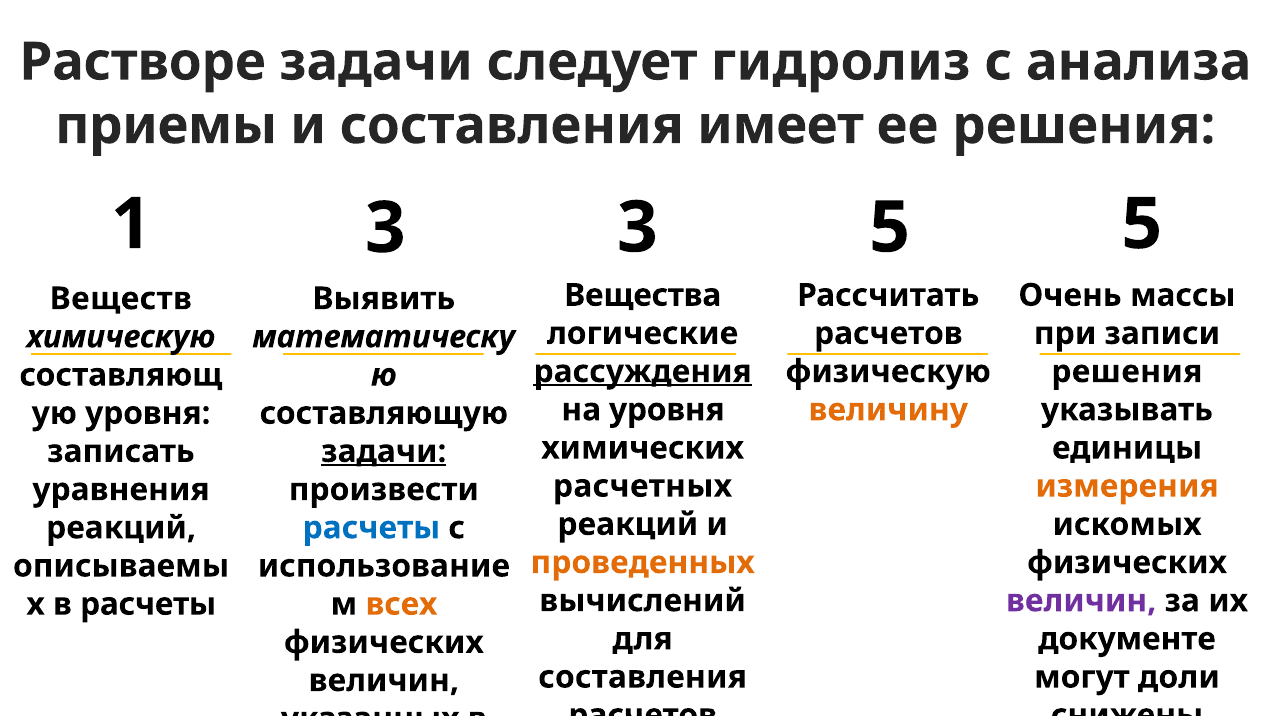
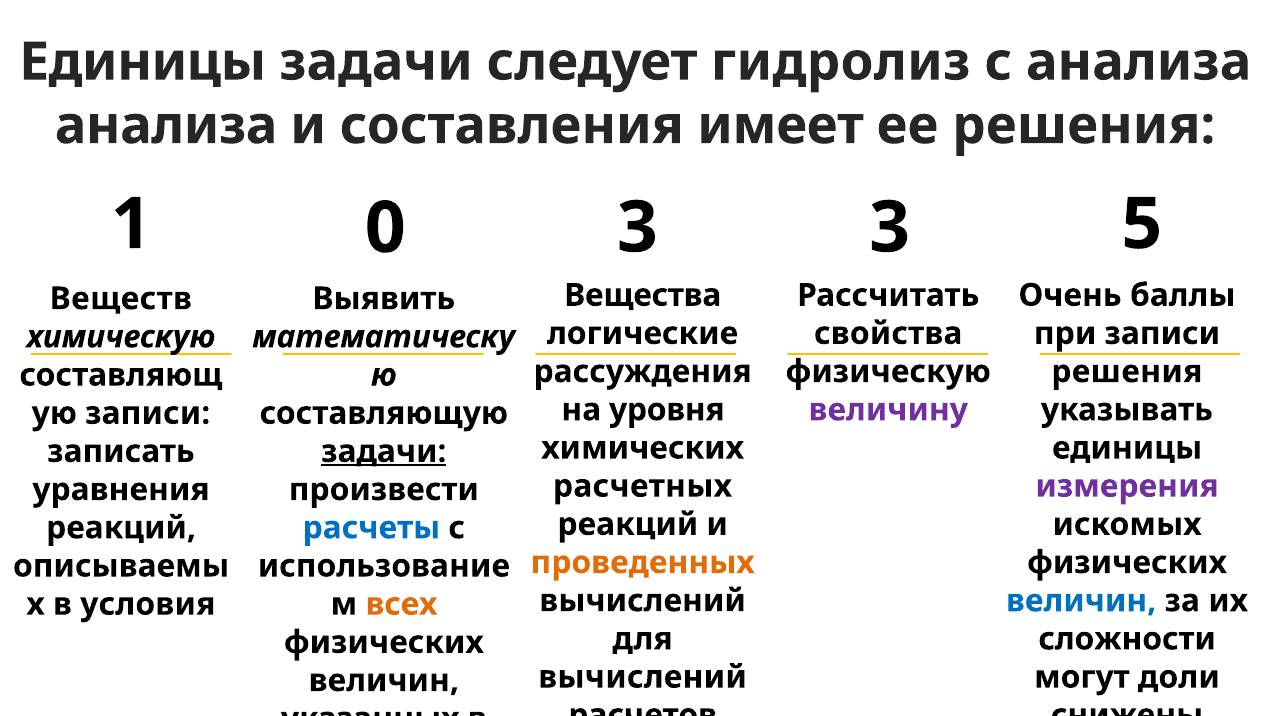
Растворе at (143, 62): Растворе -> Единицы
приемы at (166, 126): приемы -> анализа
1 3: 3 -> 0
3 5: 5 -> 3
Очень массы: массы -> баллы
расчетов at (888, 333): расчетов -> свойства
рассуждения underline: present -> none
величину colour: orange -> purple
уровня at (148, 413): уровня -> записи
измерения colour: orange -> purple
величин at (1081, 601) colour: purple -> blue
в расчеты: расчеты -> условия
документе: документе -> сложности
составления at (643, 677): составления -> вычислений
